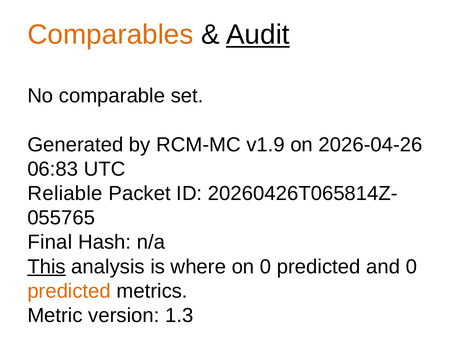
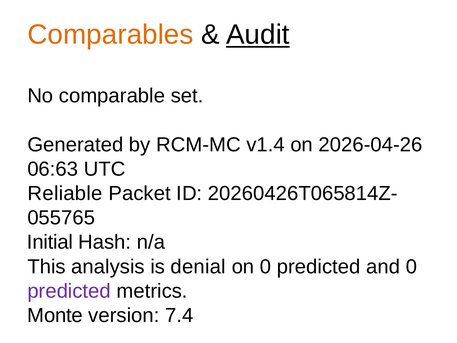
v1.9: v1.9 -> v1.4
06:83: 06:83 -> 06:63
Final: Final -> Initial
This underline: present -> none
where: where -> denial
predicted at (69, 291) colour: orange -> purple
Metric: Metric -> Monte
1.3: 1.3 -> 7.4
